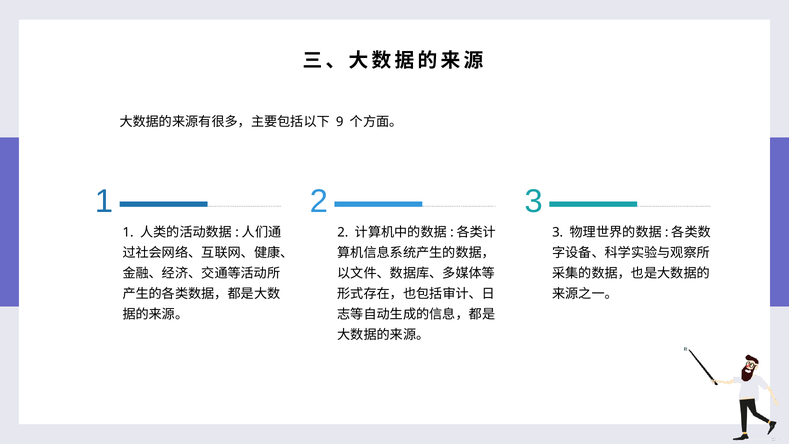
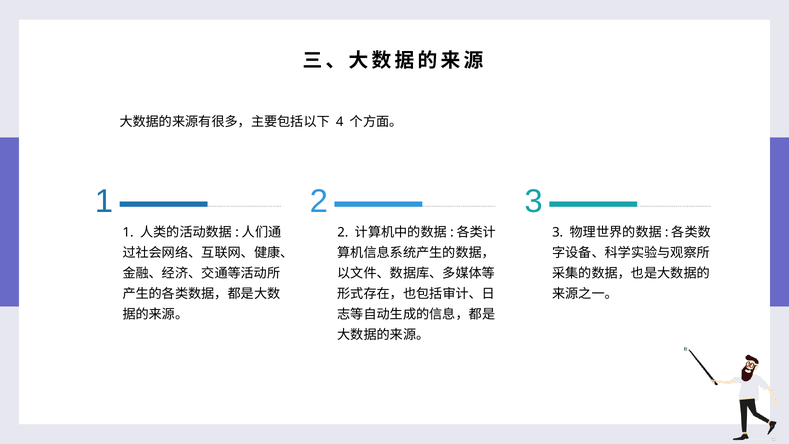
9: 9 -> 4
